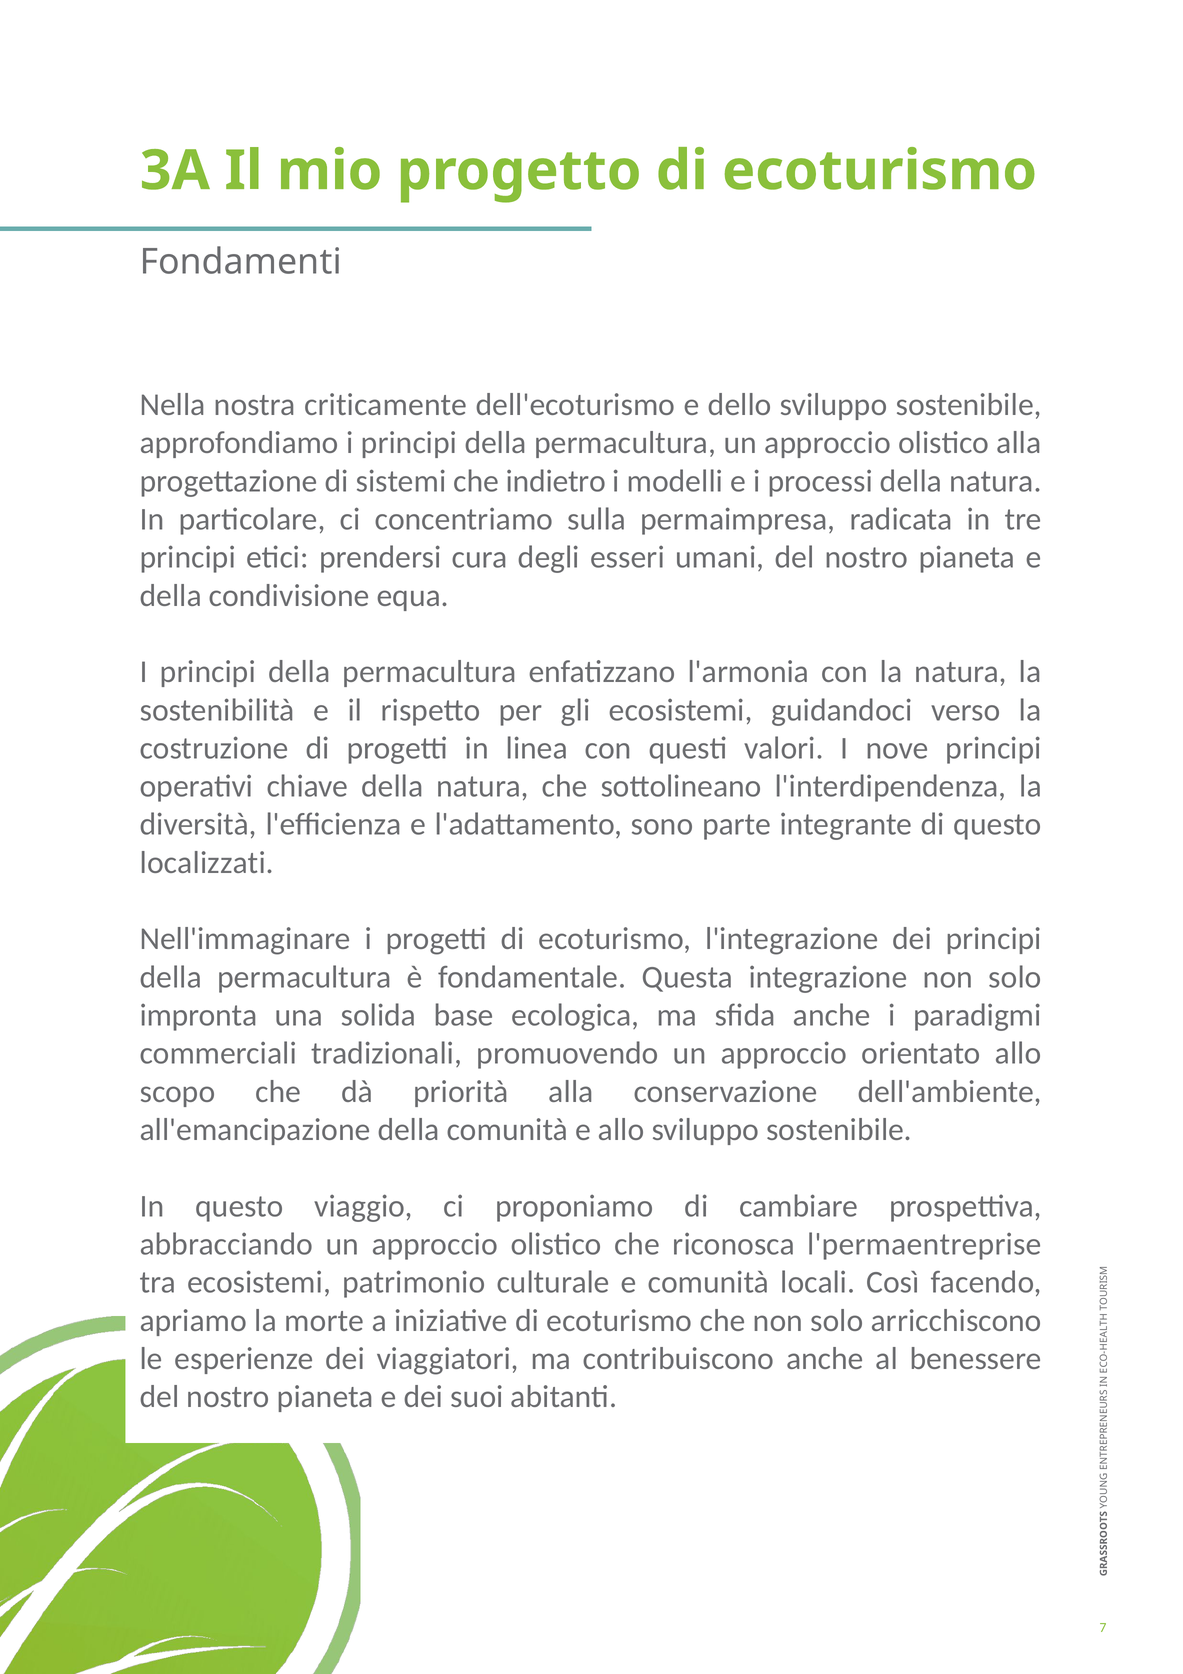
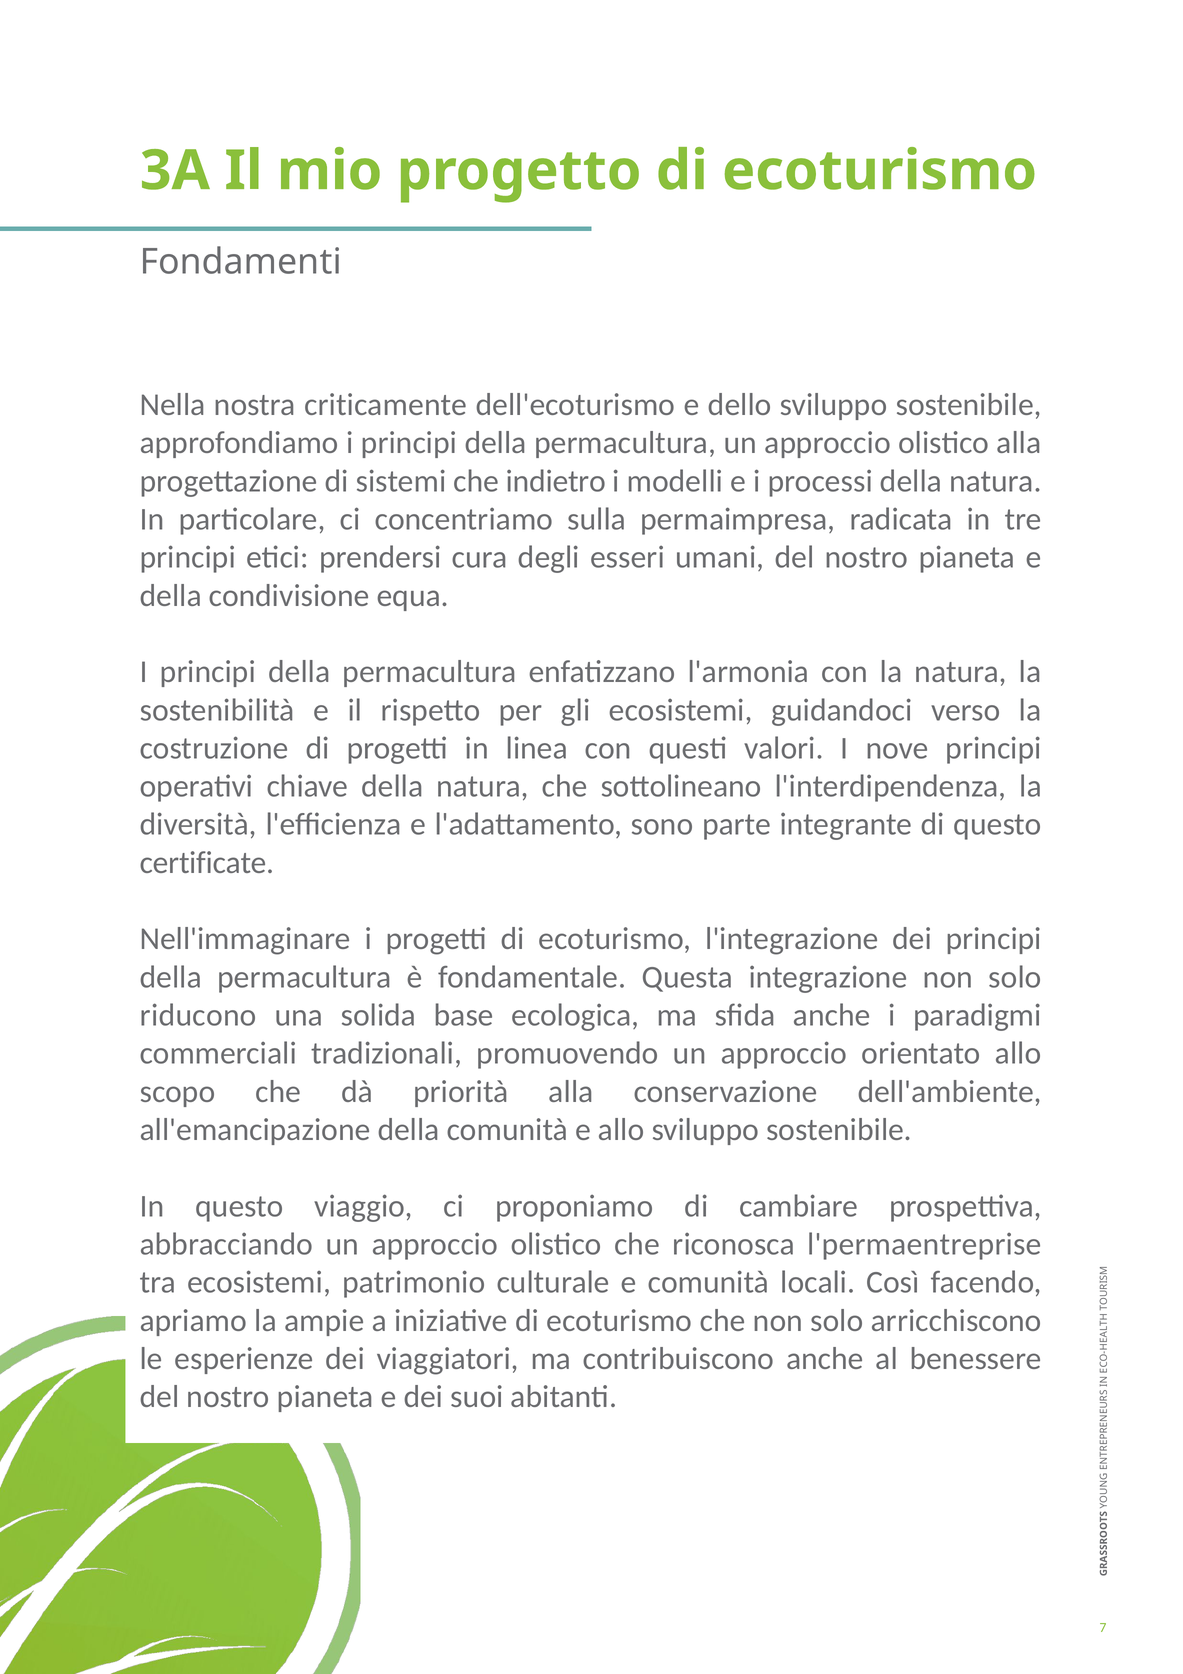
localizzati: localizzati -> certificate
impronta: impronta -> riducono
morte: morte -> ampie
